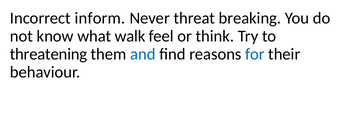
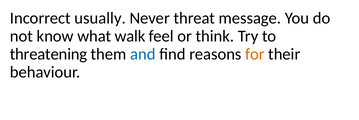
inform: inform -> usually
breaking: breaking -> message
for colour: blue -> orange
